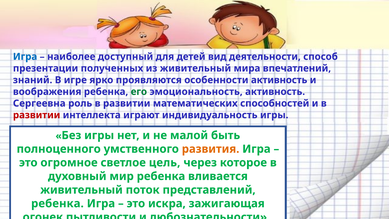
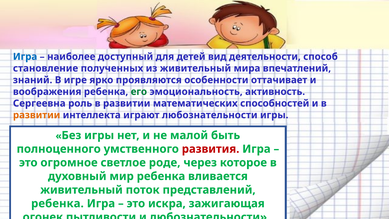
презентации: презентации -> становление
особенности активность: активность -> оттачивает
развитии at (37, 115) colour: red -> orange
играют индивидуальность: индивидуальность -> любознательности
развития colour: orange -> red
цель: цель -> роде
